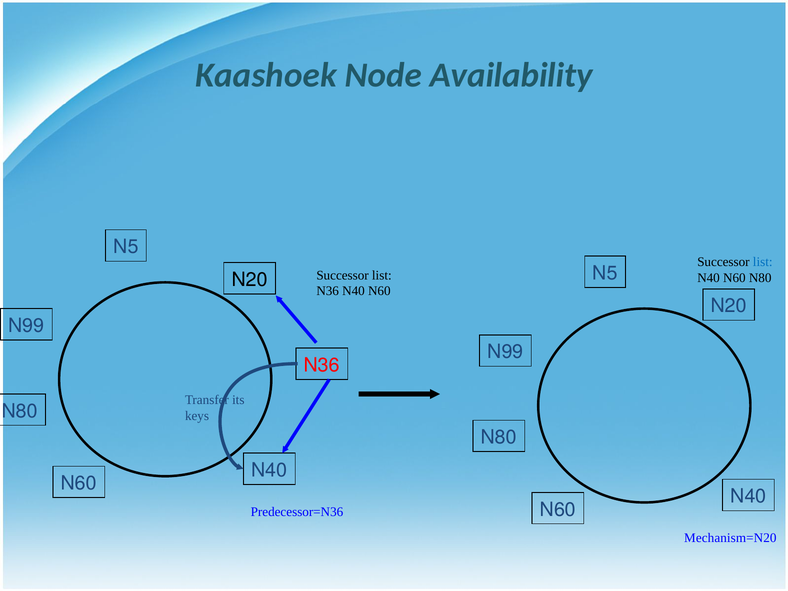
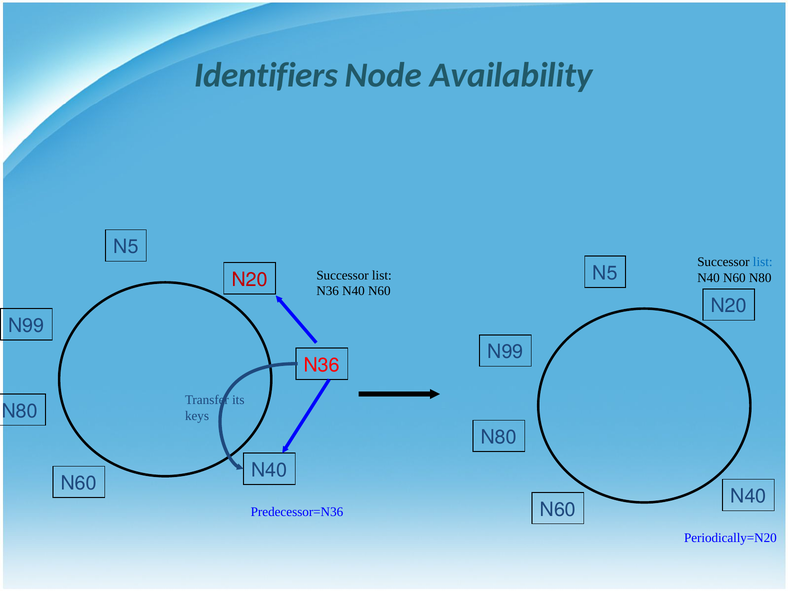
Kaashoek: Kaashoek -> Identifiers
N20 at (250, 280) colour: black -> red
Mechanism=N20: Mechanism=N20 -> Periodically=N20
